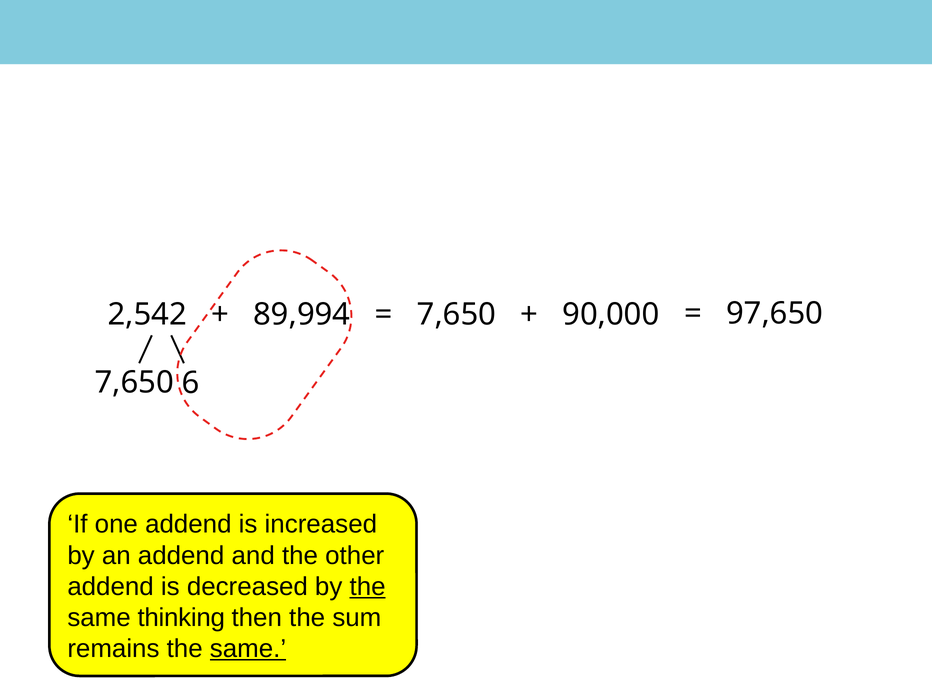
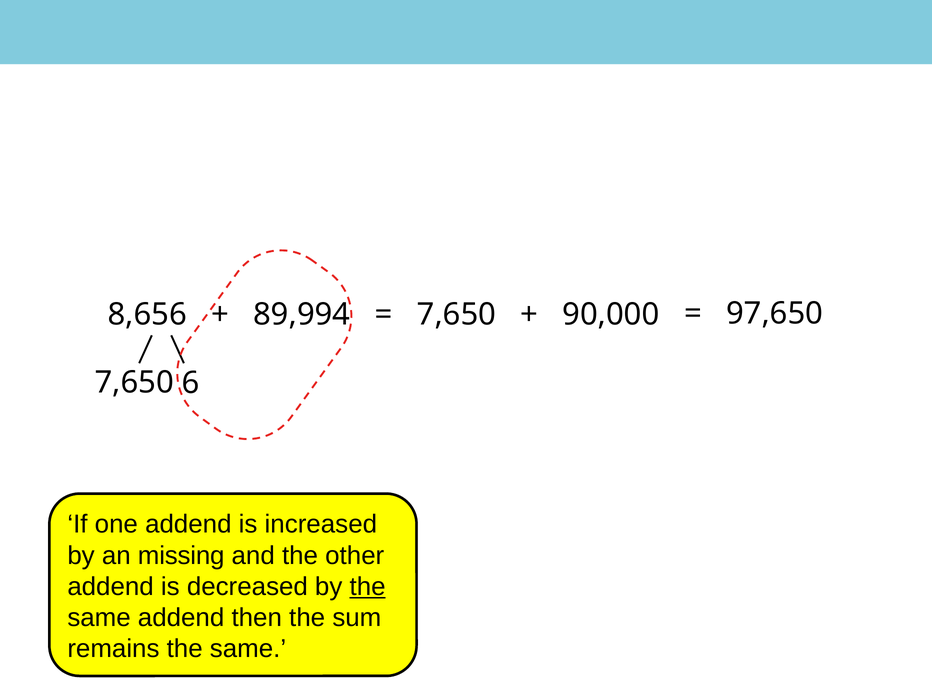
2,542: 2,542 -> 8,656
an addend: addend -> missing
same thinking: thinking -> addend
same at (248, 649) underline: present -> none
